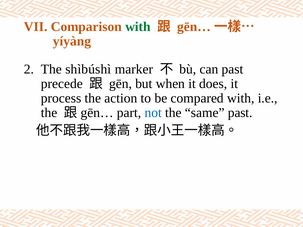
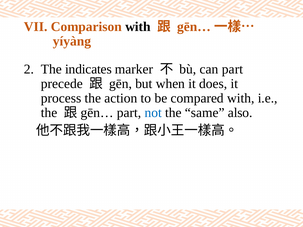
with at (138, 27) colour: green -> black
shìbúshì: shìbúshì -> indicates
can past: past -> part
same past: past -> also
